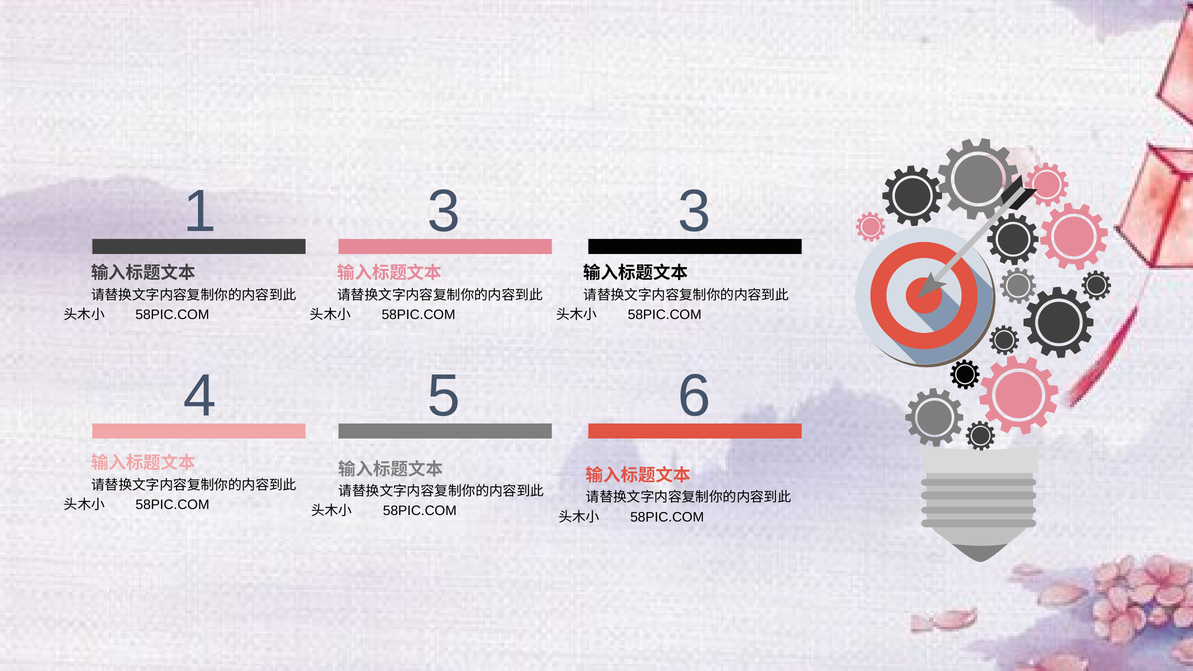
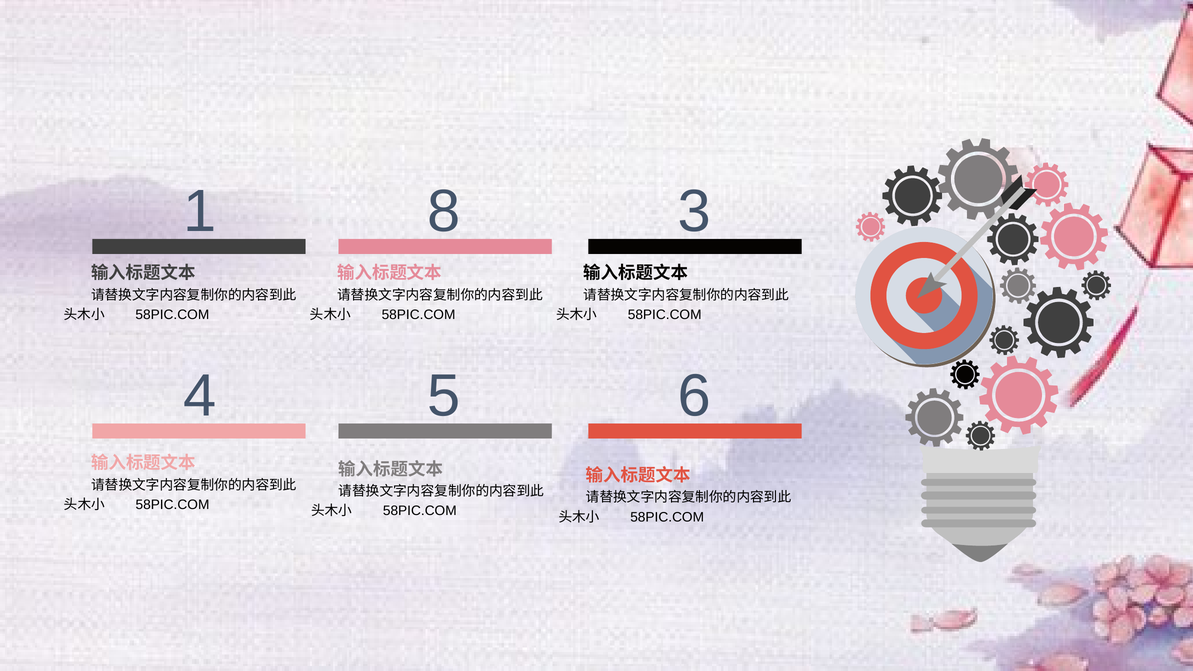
1 3: 3 -> 8
